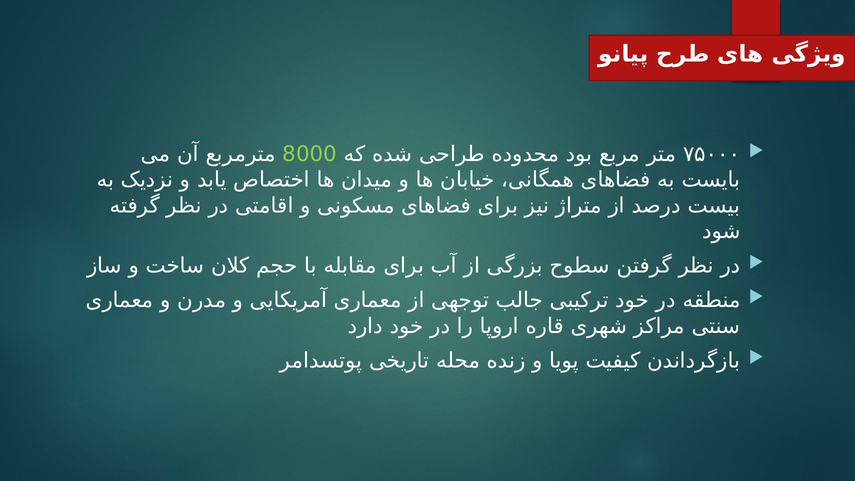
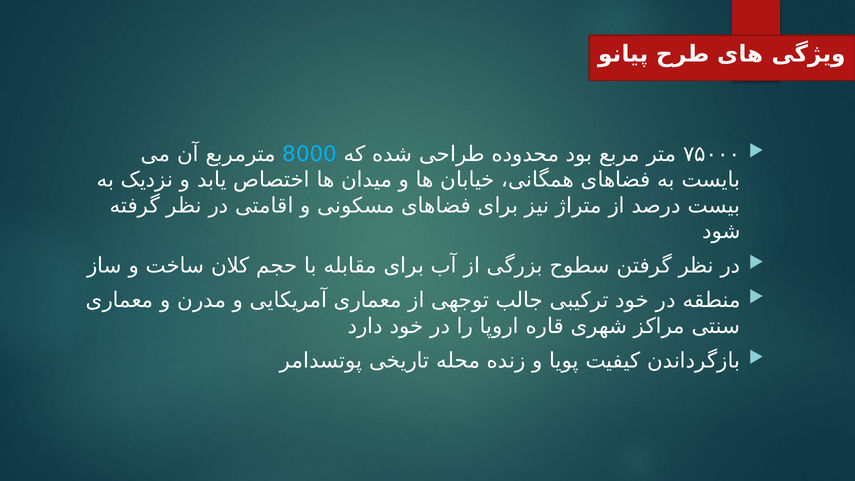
8000 colour: light green -> light blue
